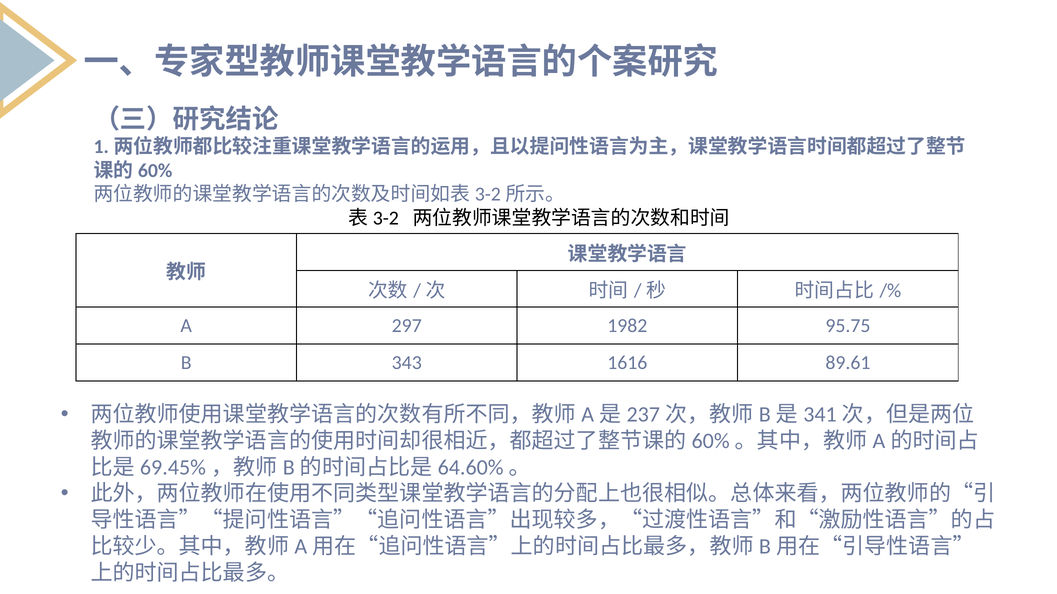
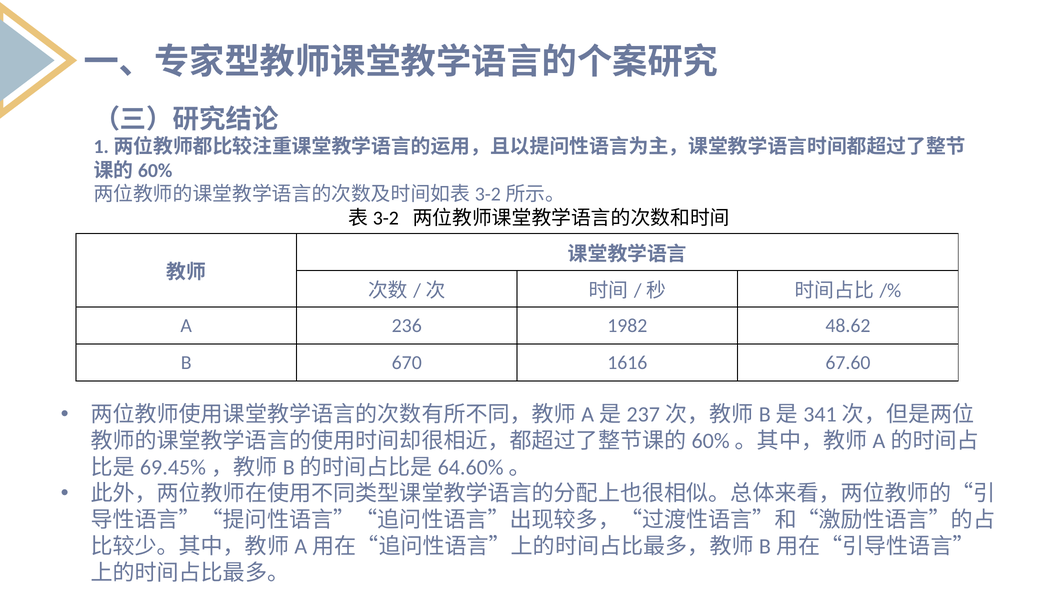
297: 297 -> 236
95.75: 95.75 -> 48.62
343: 343 -> 670
89.61: 89.61 -> 67.60
